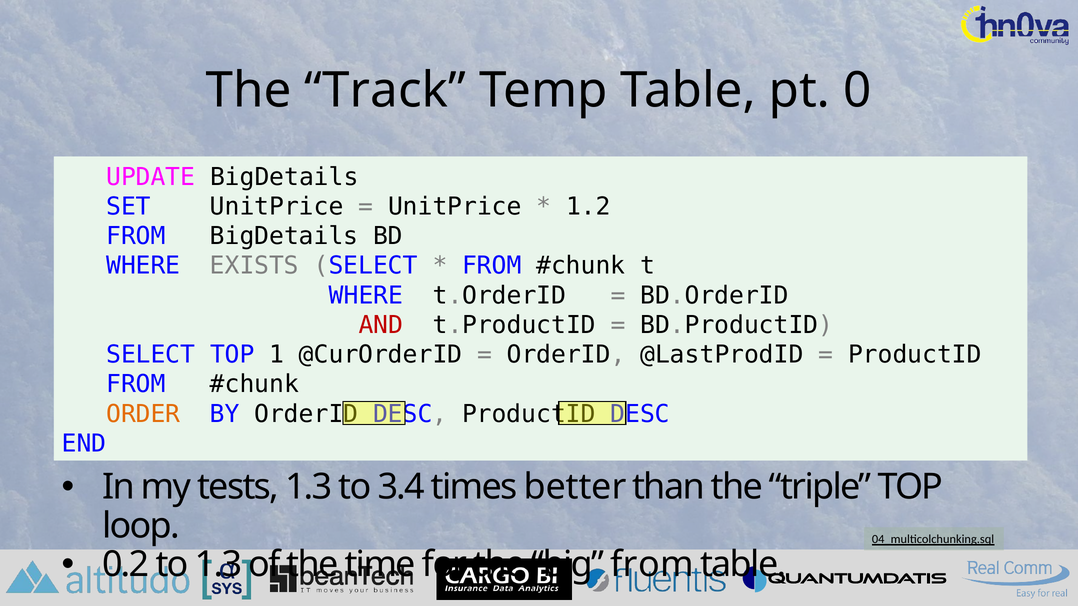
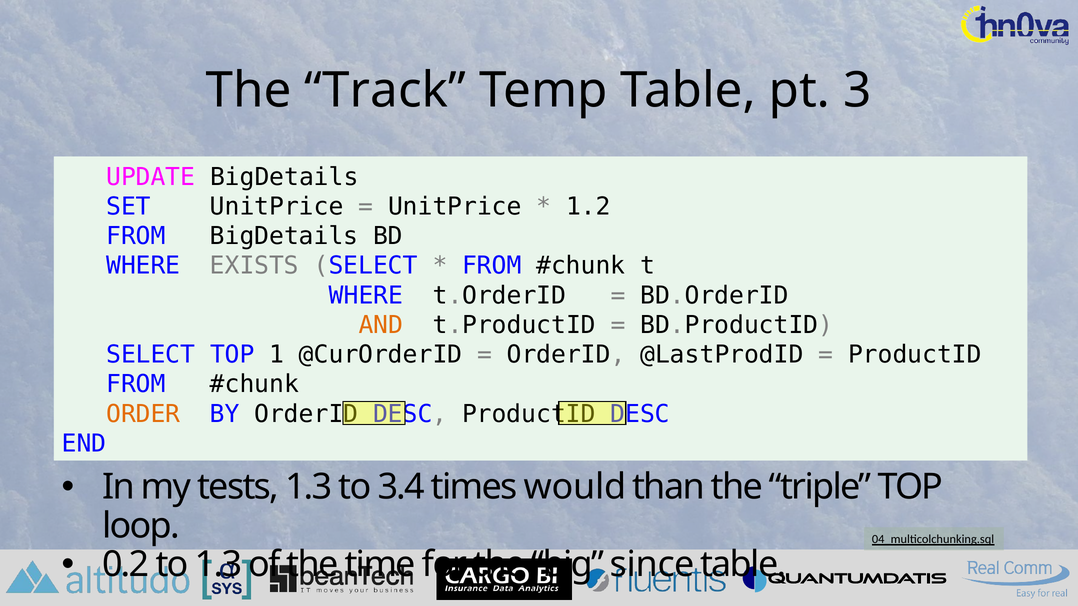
0: 0 -> 3
AND colour: red -> orange
better: better -> would
big from: from -> since
